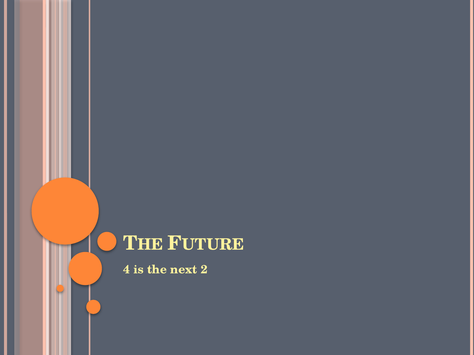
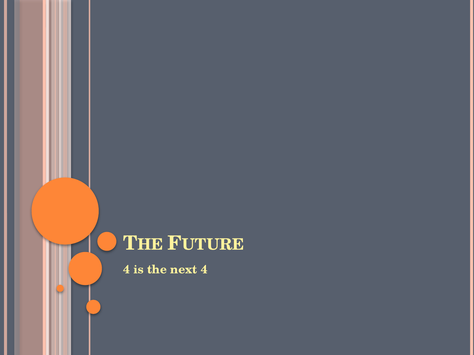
next 2: 2 -> 4
